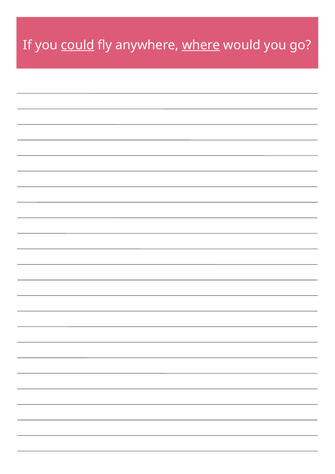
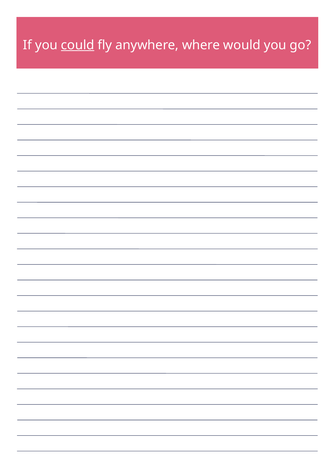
where underline: present -> none
